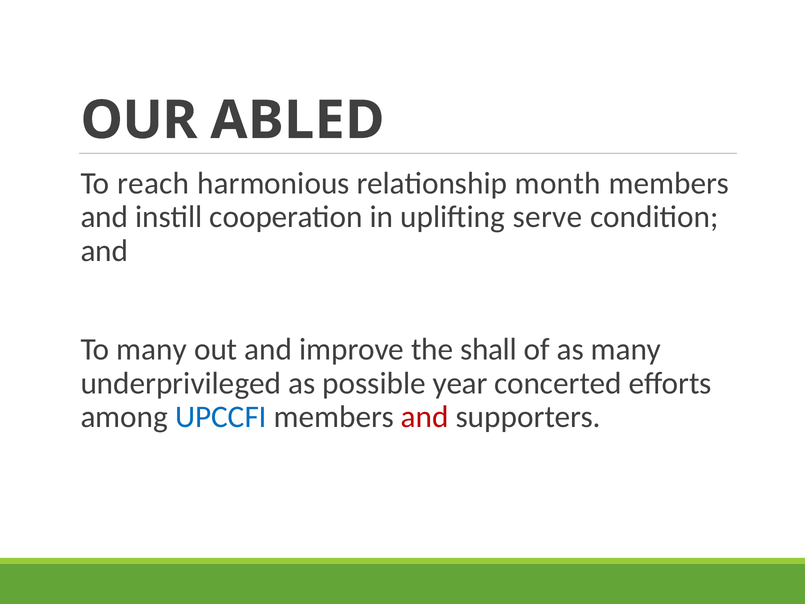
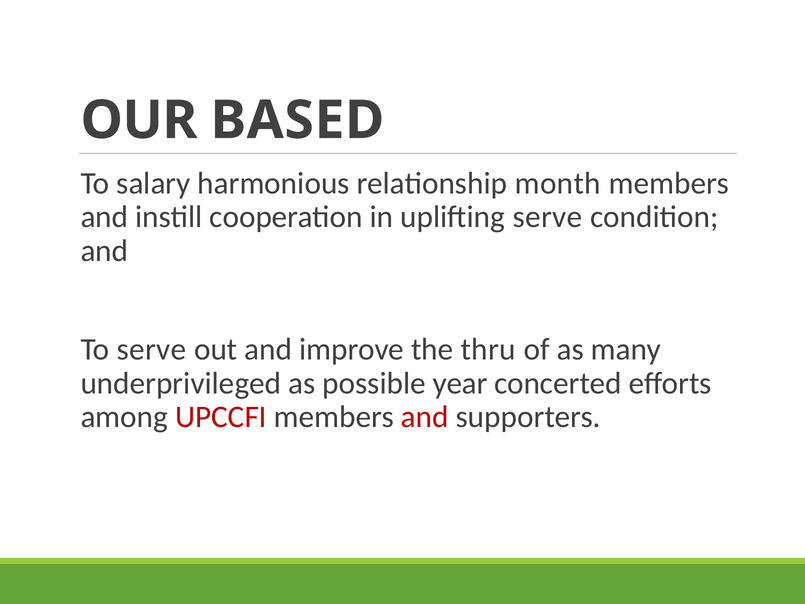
ABLED: ABLED -> BASED
reach: reach -> salary
To many: many -> serve
shall: shall -> thru
UPCCFI colour: blue -> red
